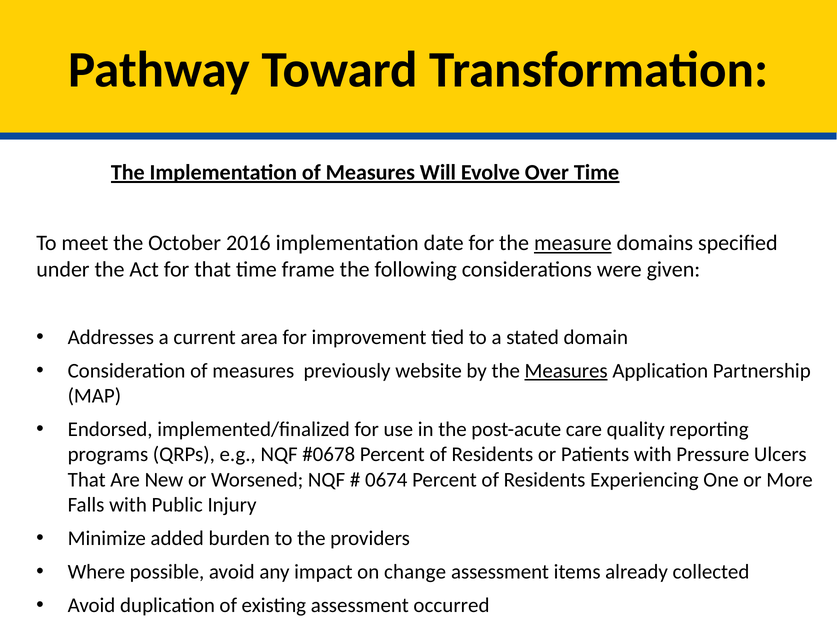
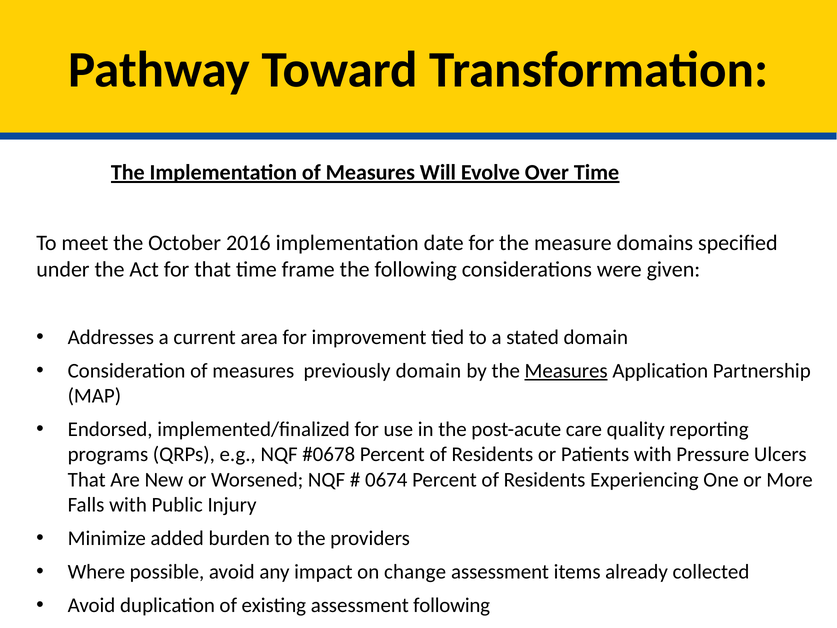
measure underline: present -> none
previously website: website -> domain
assessment occurred: occurred -> following
